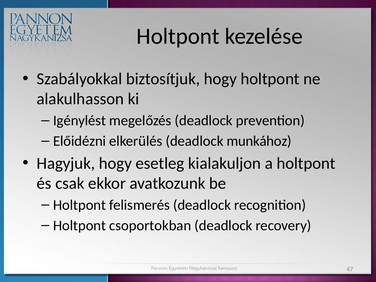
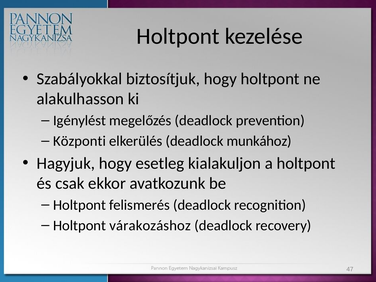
Előidézni: Előidézni -> Központi
csoportokban: csoportokban -> várakozáshoz
